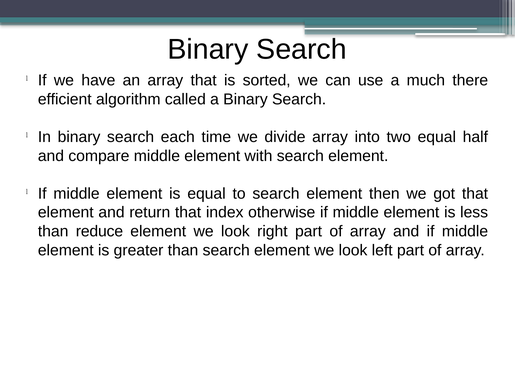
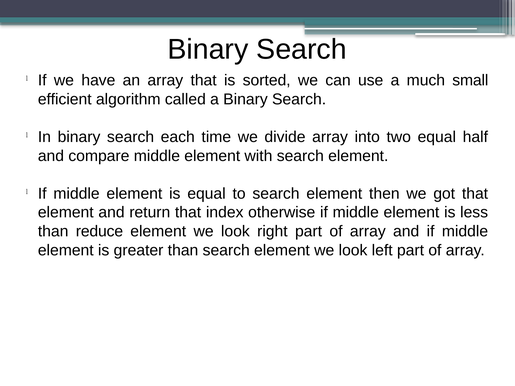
there: there -> small
